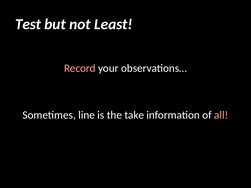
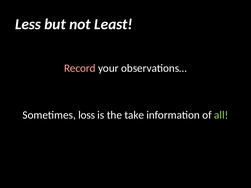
Test: Test -> Less
line: line -> loss
all colour: pink -> light green
